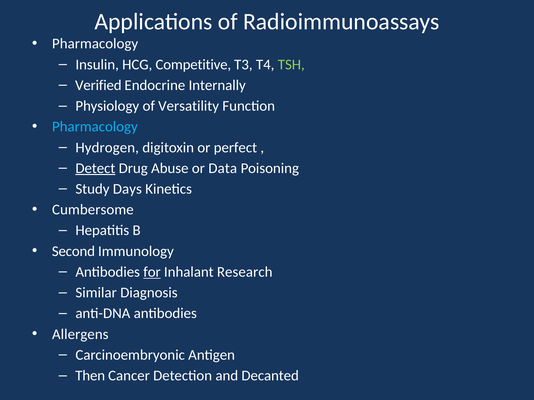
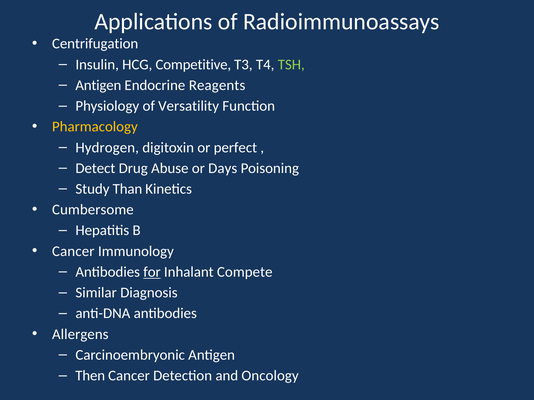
Pharmacology at (95, 44): Pharmacology -> Centrifugation
Verified at (98, 85): Verified -> Antigen
Internally: Internally -> Reagents
Pharmacology at (95, 127) colour: light blue -> yellow
Detect underline: present -> none
Data: Data -> Days
Days: Days -> Than
Second at (73, 251): Second -> Cancer
Research: Research -> Compete
Decanted: Decanted -> Oncology
